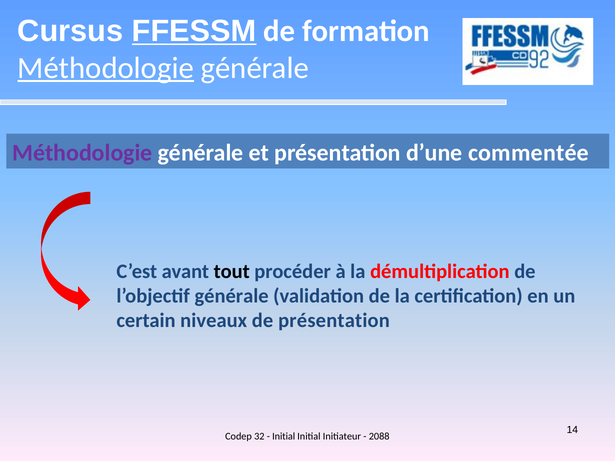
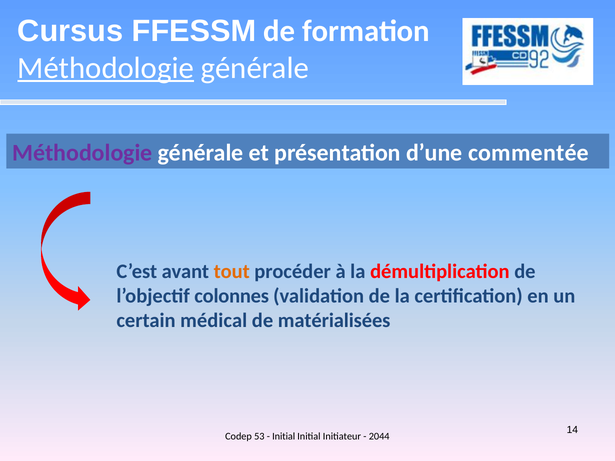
FFESSM underline: present -> none
tout colour: black -> orange
l’objectif générale: générale -> colonnes
niveaux: niveaux -> médical
de présentation: présentation -> matérialisées
32: 32 -> 53
2088: 2088 -> 2044
